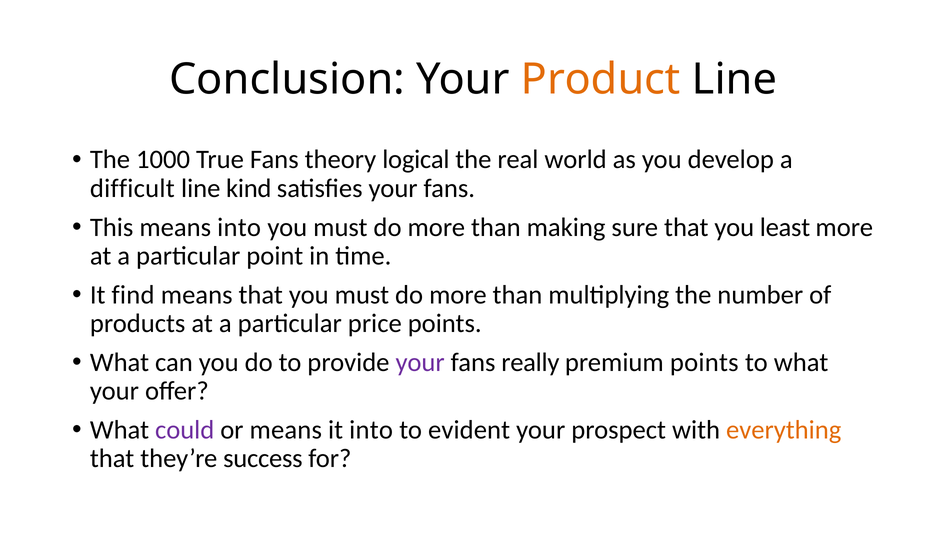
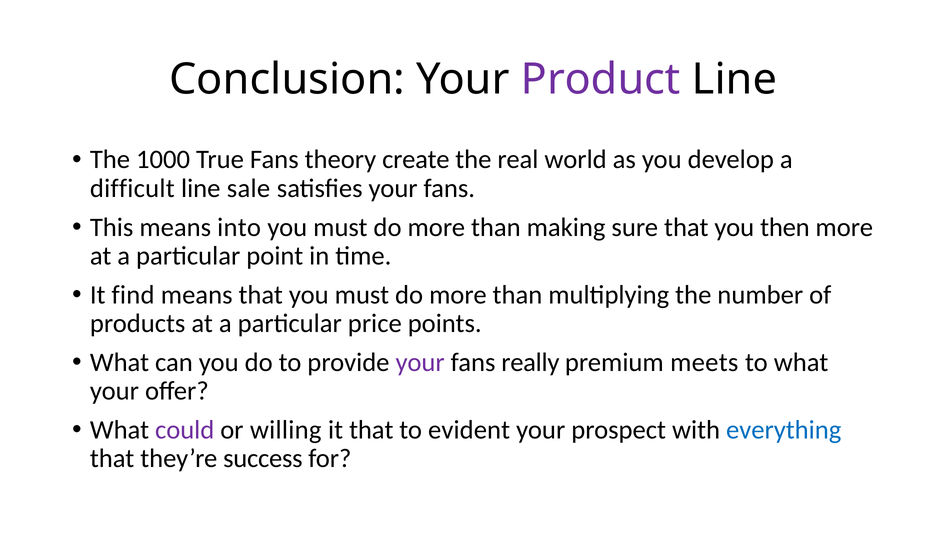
Product colour: orange -> purple
logical: logical -> create
kind: kind -> sale
least: least -> then
premium points: points -> meets
or means: means -> willing
it into: into -> that
everything colour: orange -> blue
